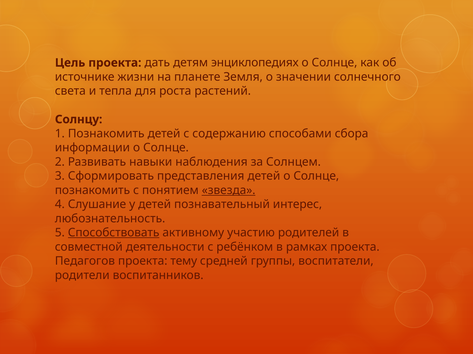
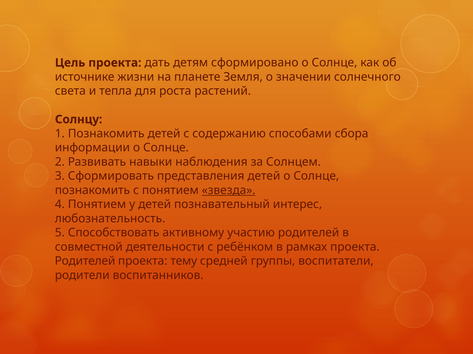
энциклопедиях: энциклопедиях -> сформировано
4 Слушание: Слушание -> Понятием
Способствовать underline: present -> none
Педагогов at (85, 262): Педагогов -> Родителей
